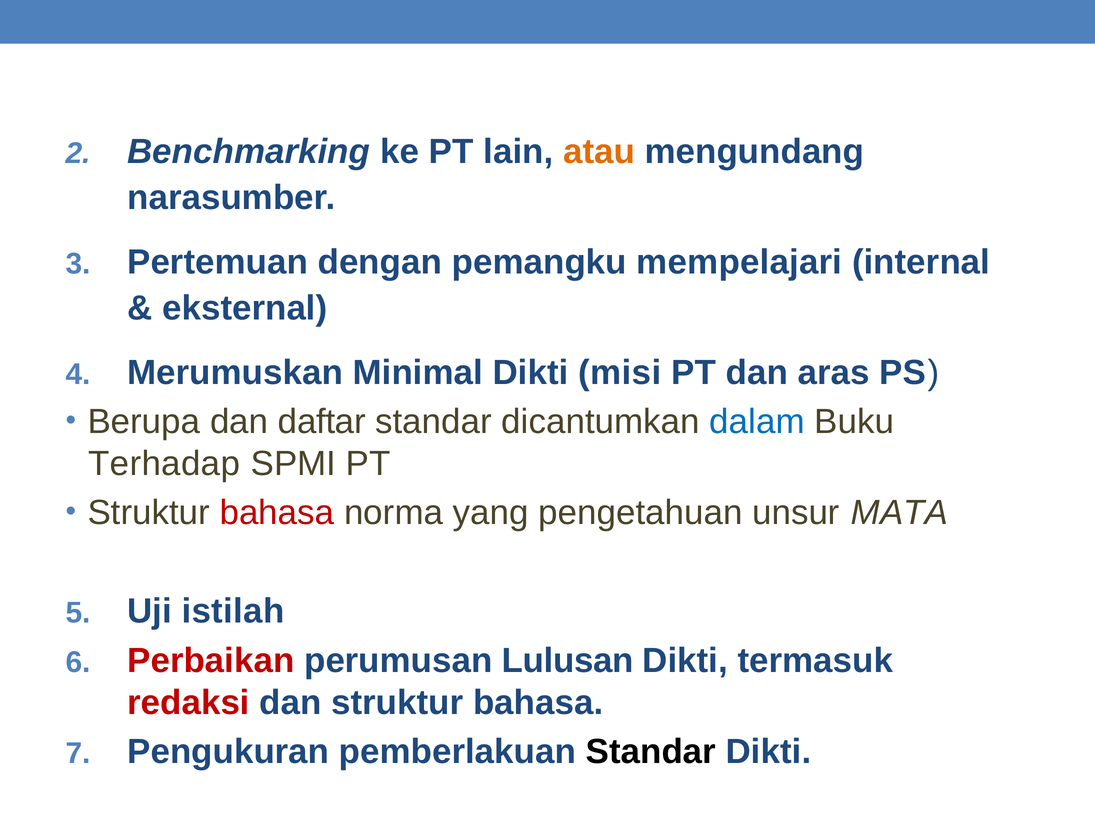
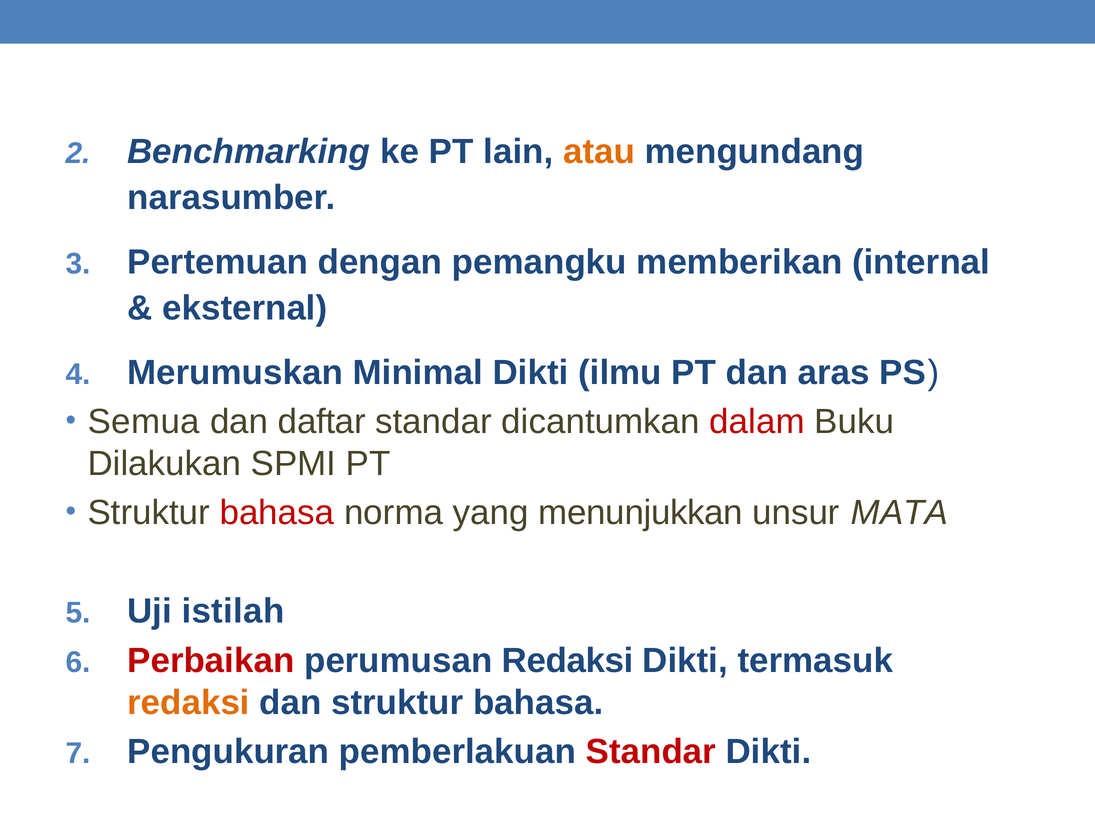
mempelajari: mempelajari -> memberikan
misi: misi -> ilmu
Berupa: Berupa -> Semua
dalam colour: blue -> red
Terhadap: Terhadap -> Dilakukan
pengetahuan: pengetahuan -> menunjukkan
perumusan Lulusan: Lulusan -> Redaksi
redaksi at (188, 703) colour: red -> orange
Standar at (651, 752) colour: black -> red
